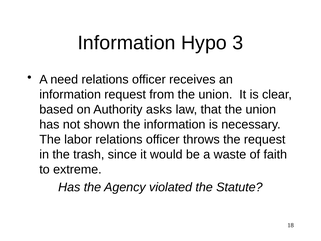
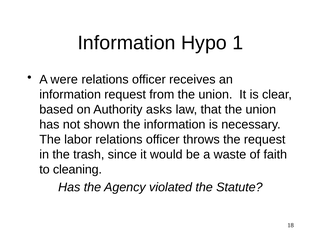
3: 3 -> 1
need: need -> were
extreme: extreme -> cleaning
